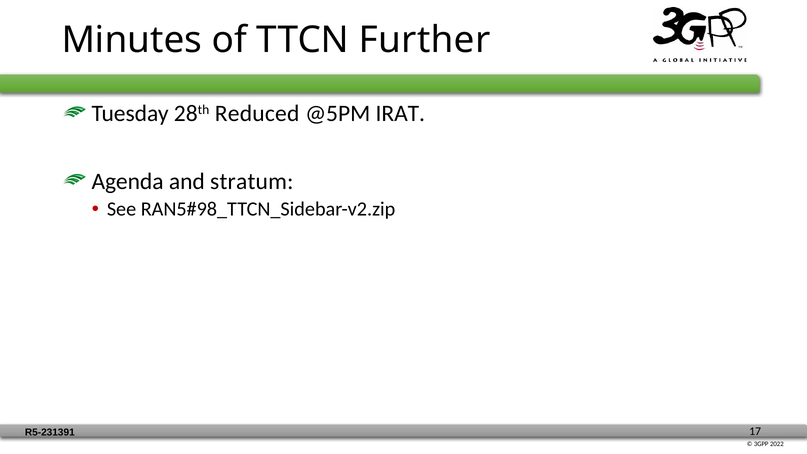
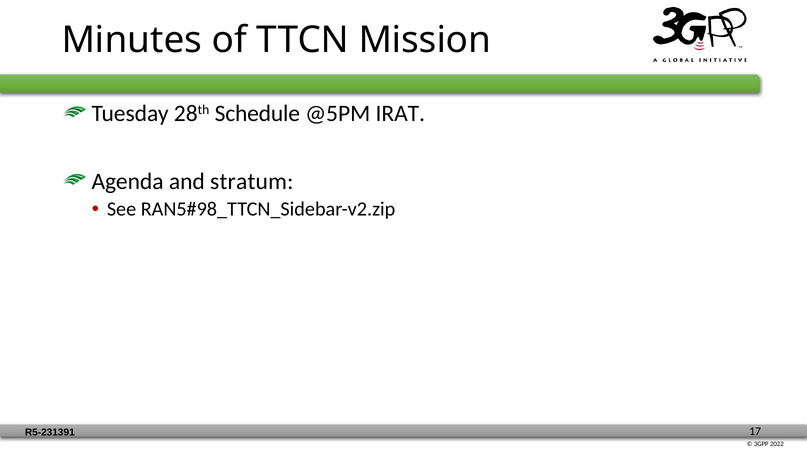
Further: Further -> Mission
Reduced: Reduced -> Schedule
